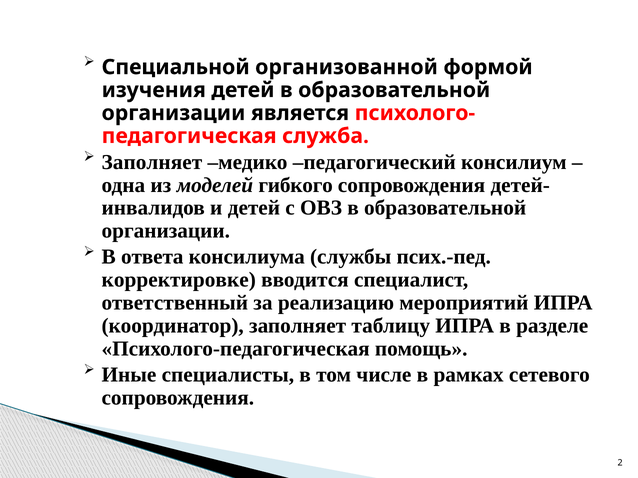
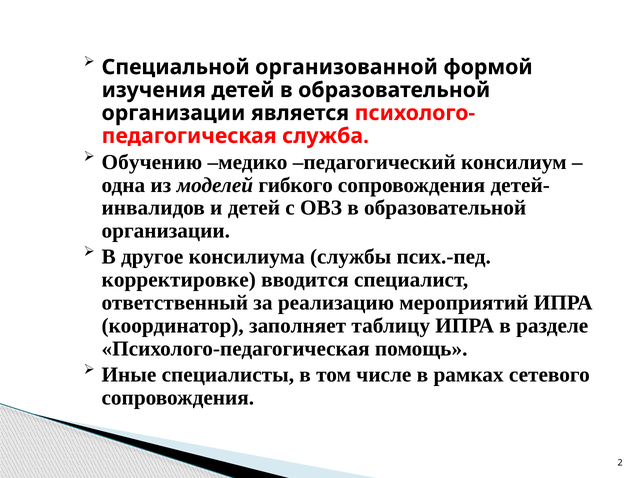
Заполняет at (152, 162): Заполняет -> Обучению
ответа: ответа -> другое
